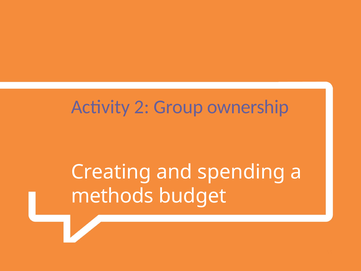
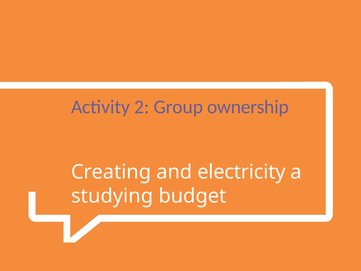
spending: spending -> electricity
methods: methods -> studying
